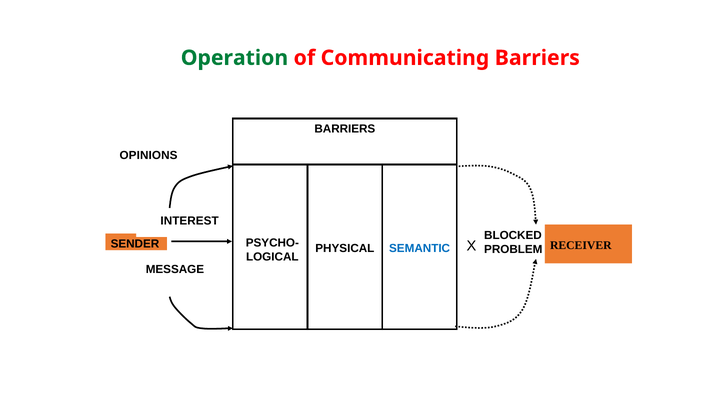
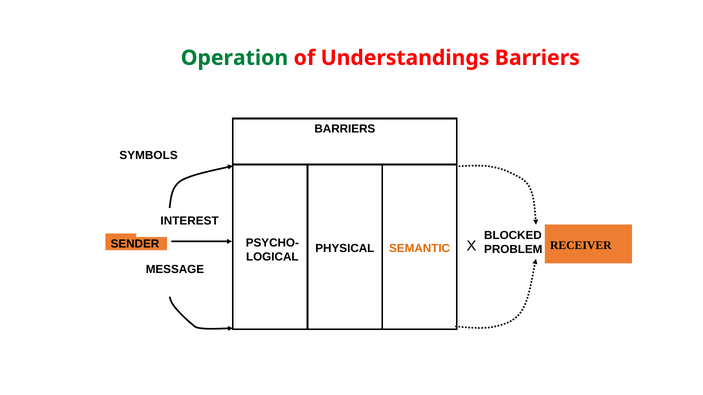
Communicating: Communicating -> Understandings
OPINIONS: OPINIONS -> SYMBOLS
SEMANTIC colour: blue -> orange
